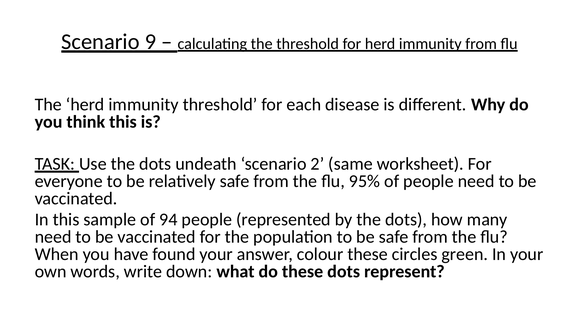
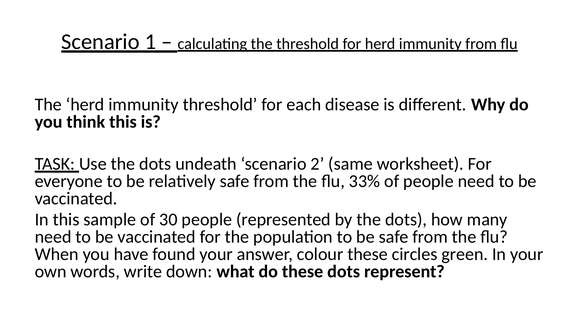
9: 9 -> 1
95%: 95% -> 33%
94: 94 -> 30
